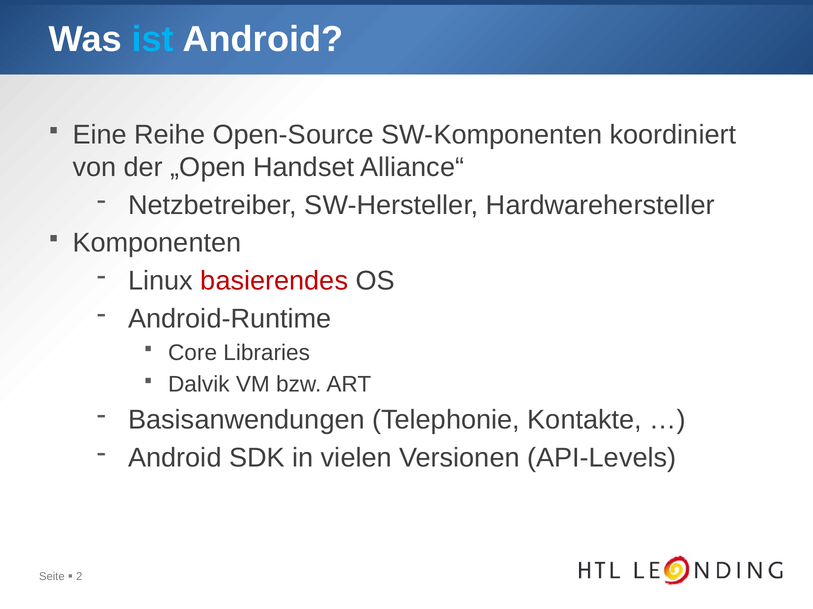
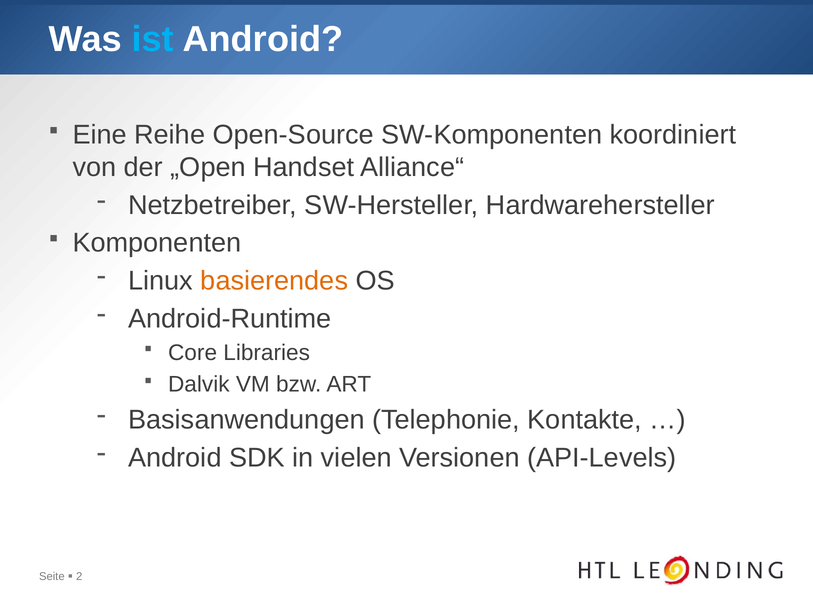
basierendes colour: red -> orange
